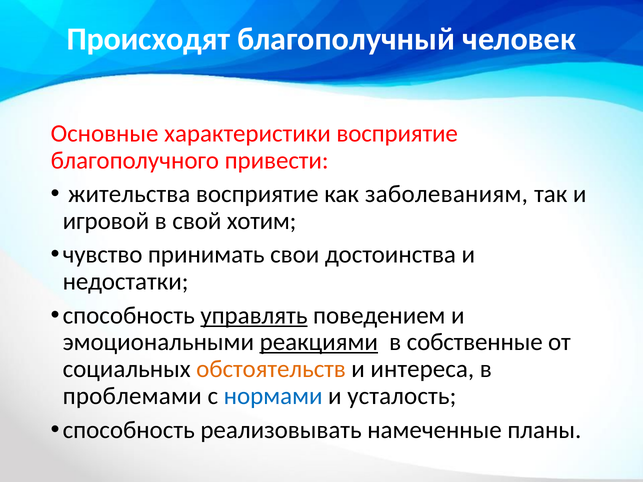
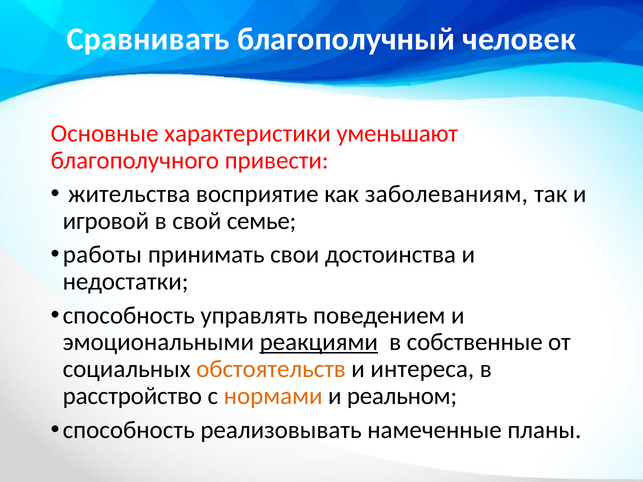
Происходят: Происходят -> Сравнивать
характеристики восприятие: восприятие -> уменьшают
хотим: хотим -> семье
чувство: чувство -> работы
управлять underline: present -> none
проблемами: проблемами -> расстройство
нормами colour: blue -> orange
усталость: усталость -> реальном
